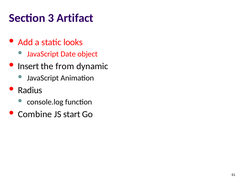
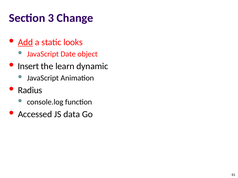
Artifact: Artifact -> Change
Add underline: none -> present
from: from -> learn
Combine: Combine -> Accessed
start: start -> data
